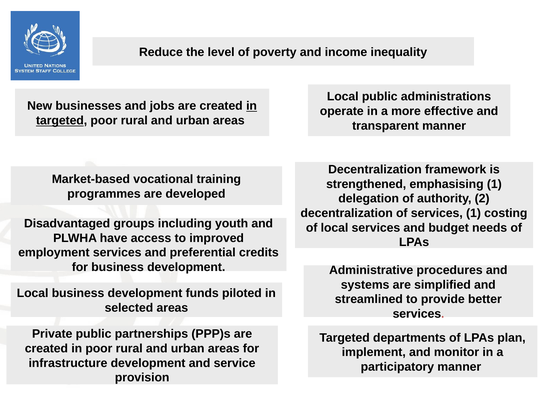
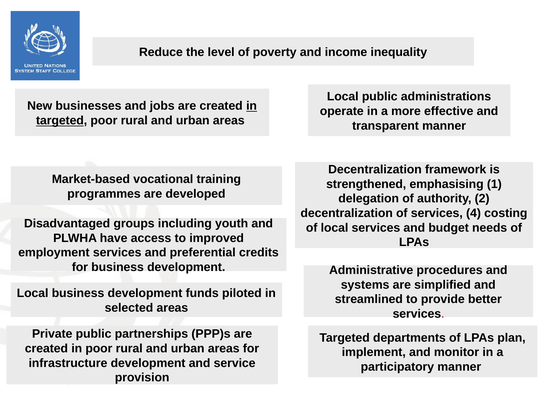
services 1: 1 -> 4
